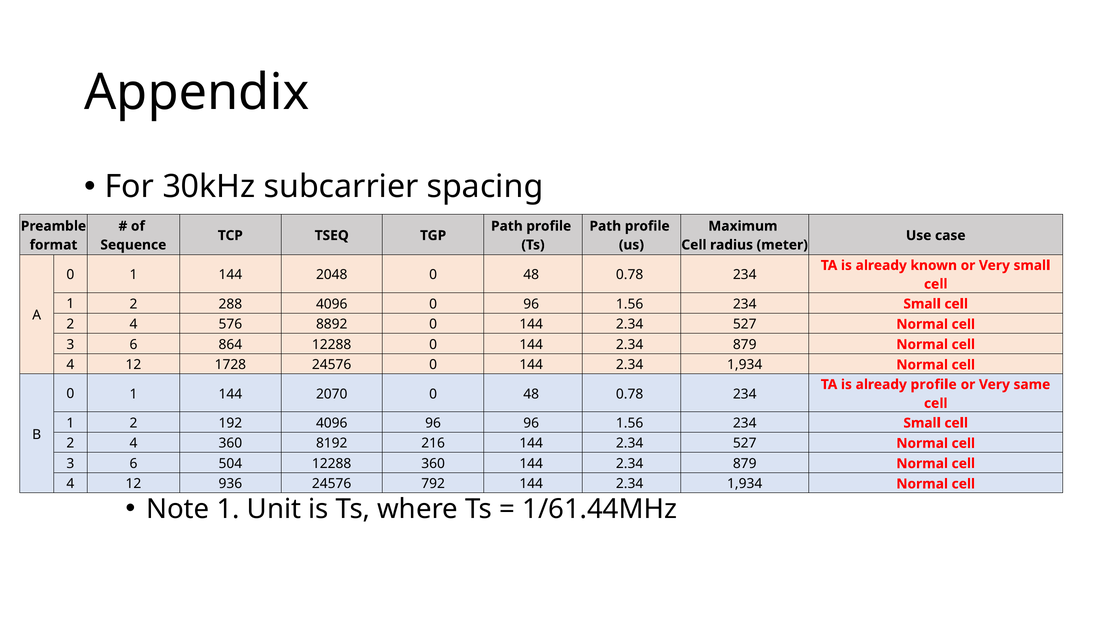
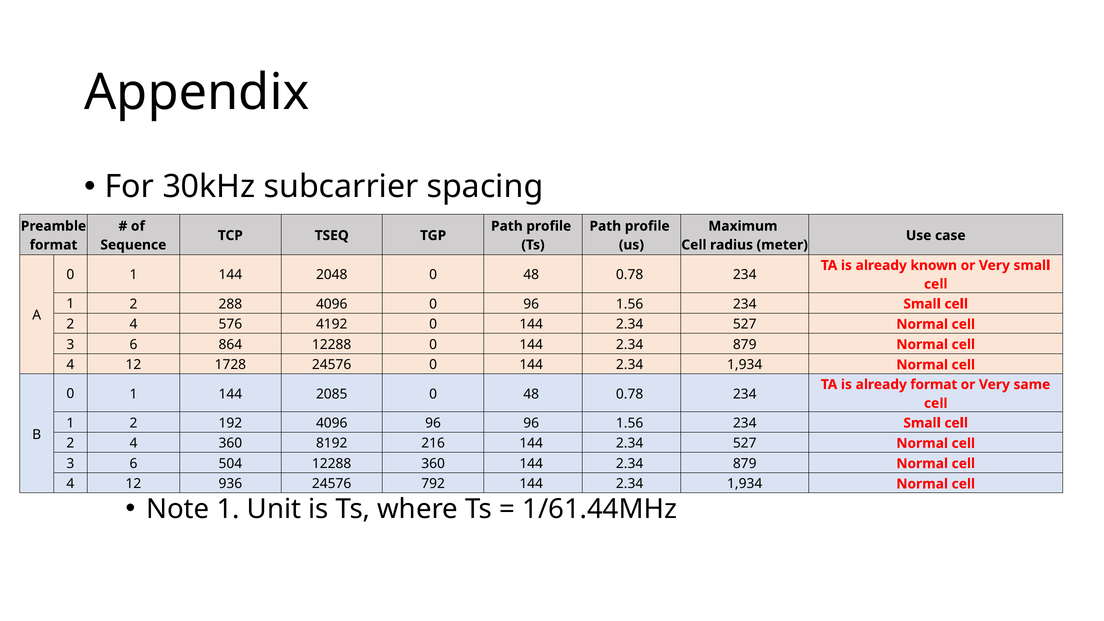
8892: 8892 -> 4192
already profile: profile -> format
2070: 2070 -> 2085
